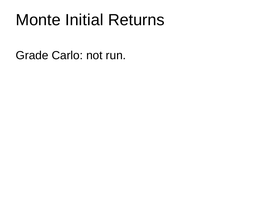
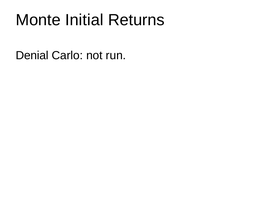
Grade: Grade -> Denial
